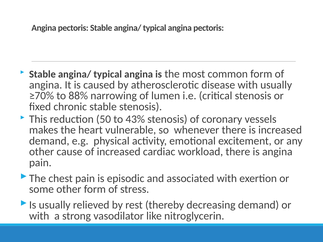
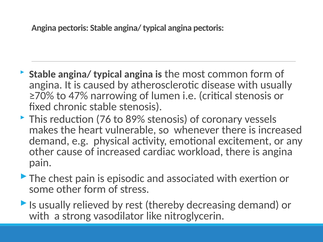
88%: 88% -> 47%
50: 50 -> 76
43%: 43% -> 89%
